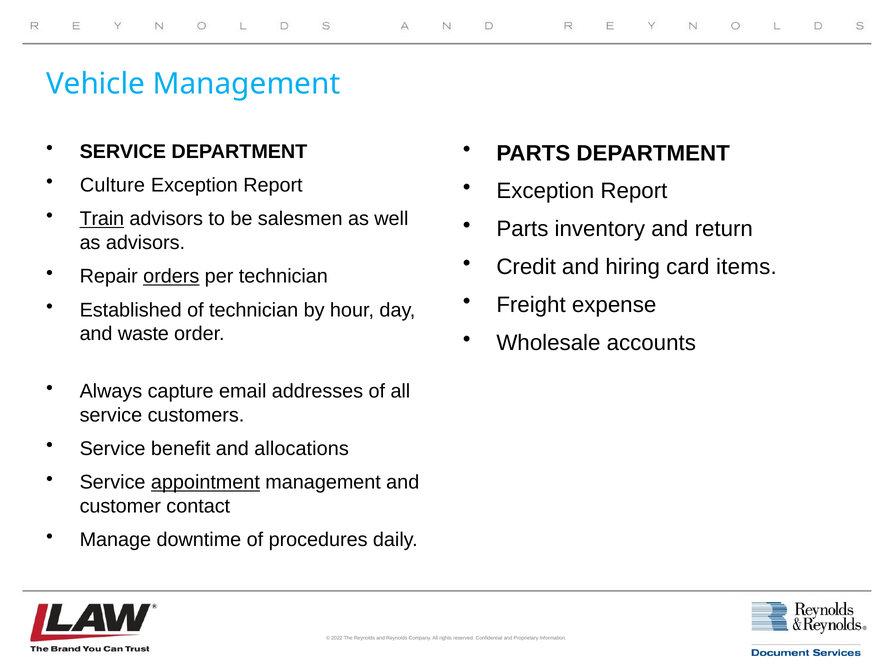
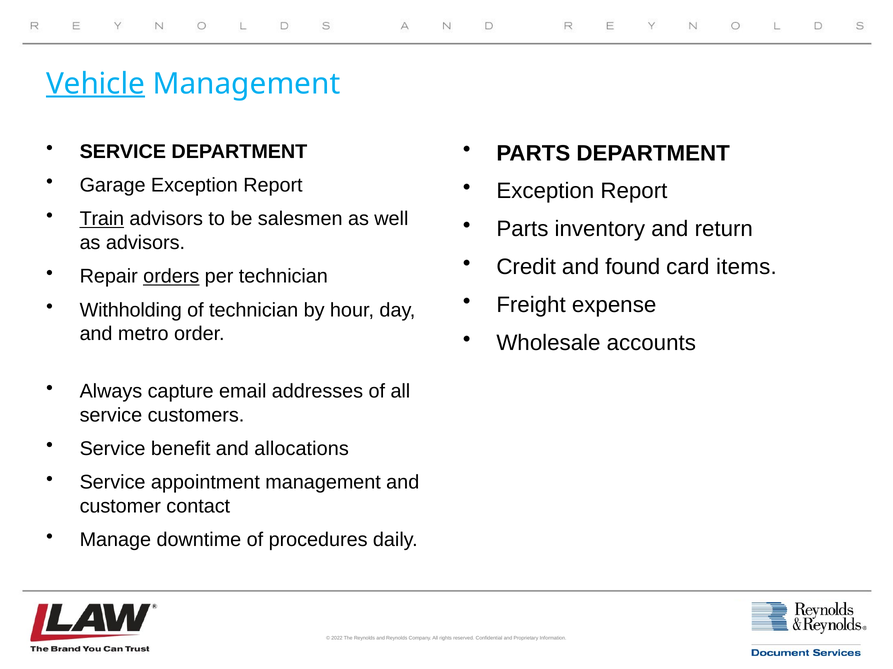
Vehicle underline: none -> present
Culture: Culture -> Garage
hiring: hiring -> found
Established: Established -> Withholding
waste: waste -> metro
appointment underline: present -> none
